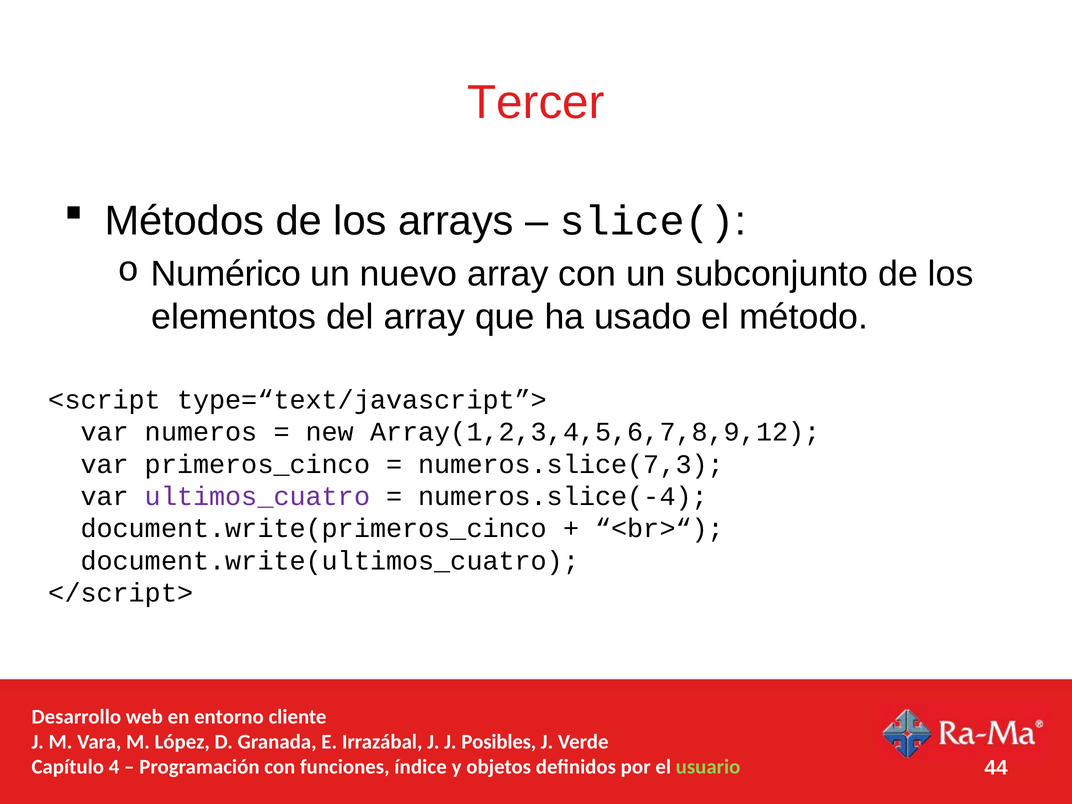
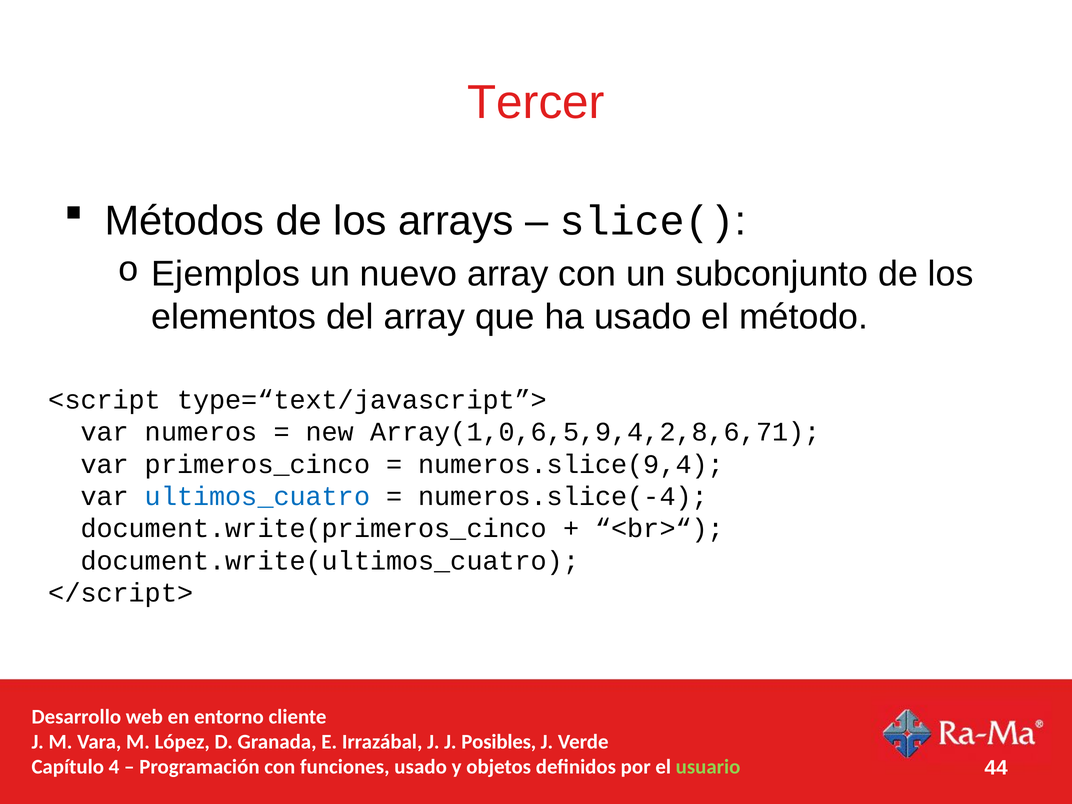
Numérico: Numérico -> Ejemplos
Array(1,2,3,4,5,6,7,8,9,12: Array(1,2,3,4,5,6,7,8,9,12 -> Array(1,0,6,5,9,4,2,8,6,71
numeros.slice(7,3: numeros.slice(7,3 -> numeros.slice(9,4
ultimos_cuatro colour: purple -> blue
funciones índice: índice -> usado
